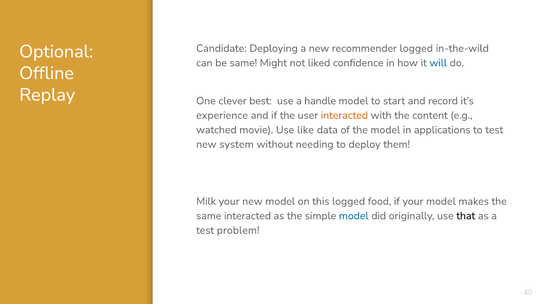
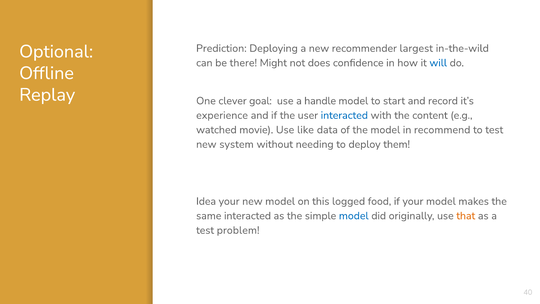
Candidate: Candidate -> Prediction
recommender logged: logged -> largest
be same: same -> there
liked: liked -> does
best: best -> goal
interacted at (344, 115) colour: orange -> blue
applications: applications -> recommend
Milk: Milk -> Idea
that colour: black -> orange
